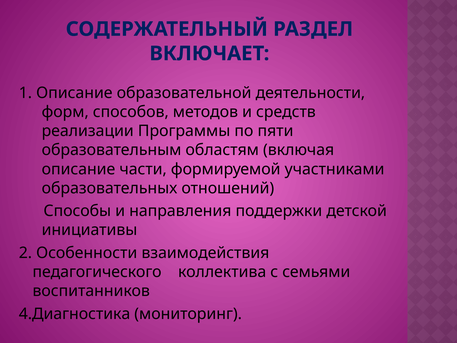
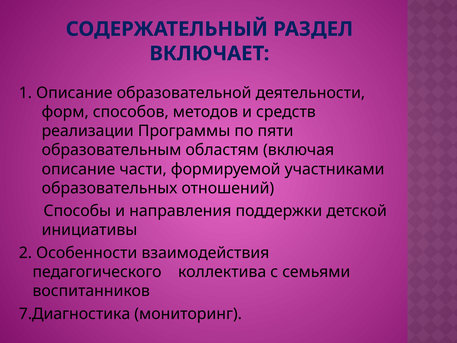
4.Диагностика: 4.Диагностика -> 7.Диагностика
